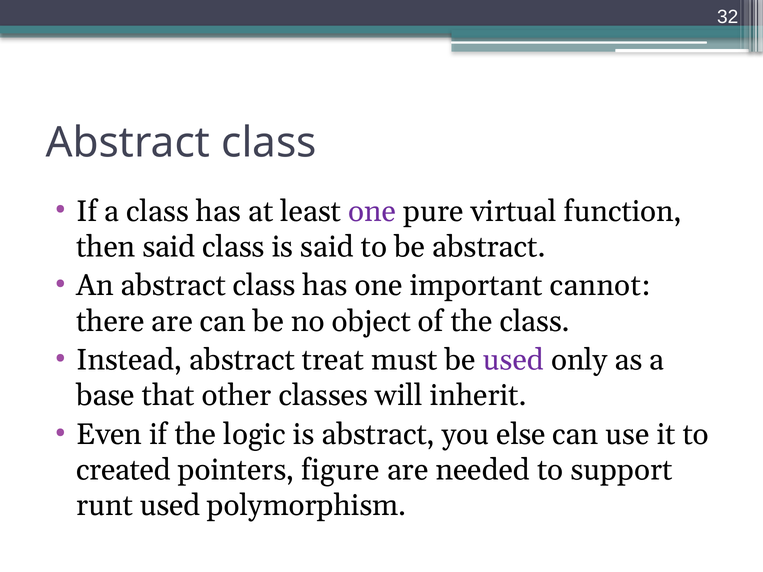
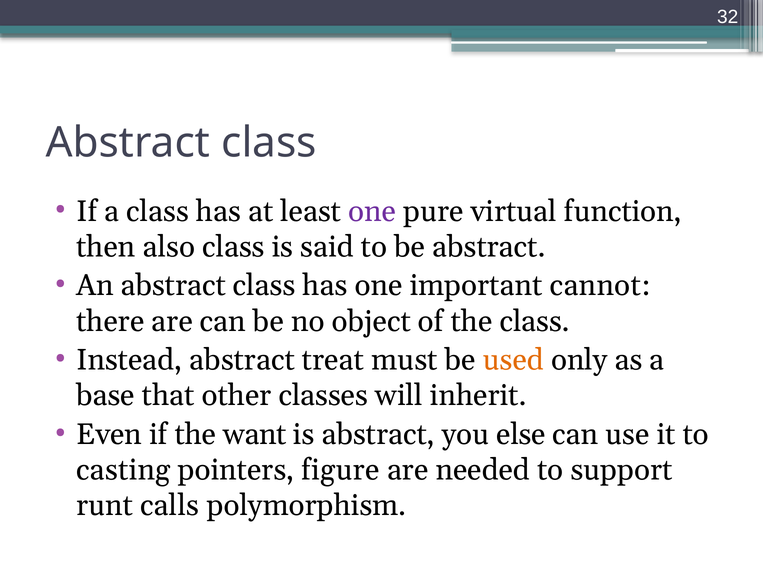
then said: said -> also
used at (513, 360) colour: purple -> orange
logic: logic -> want
created: created -> casting
runt used: used -> calls
